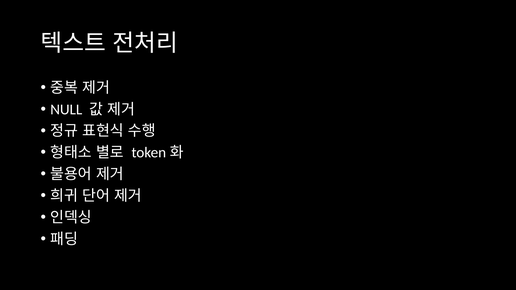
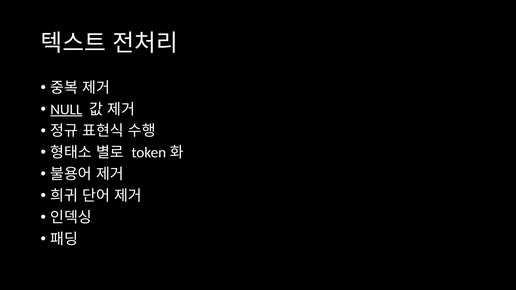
NULL underline: none -> present
